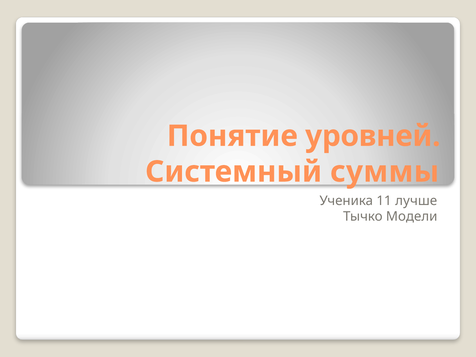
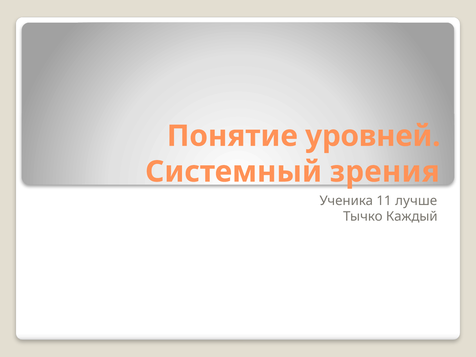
суммы: суммы -> зрения
Модели: Модели -> Каждый
